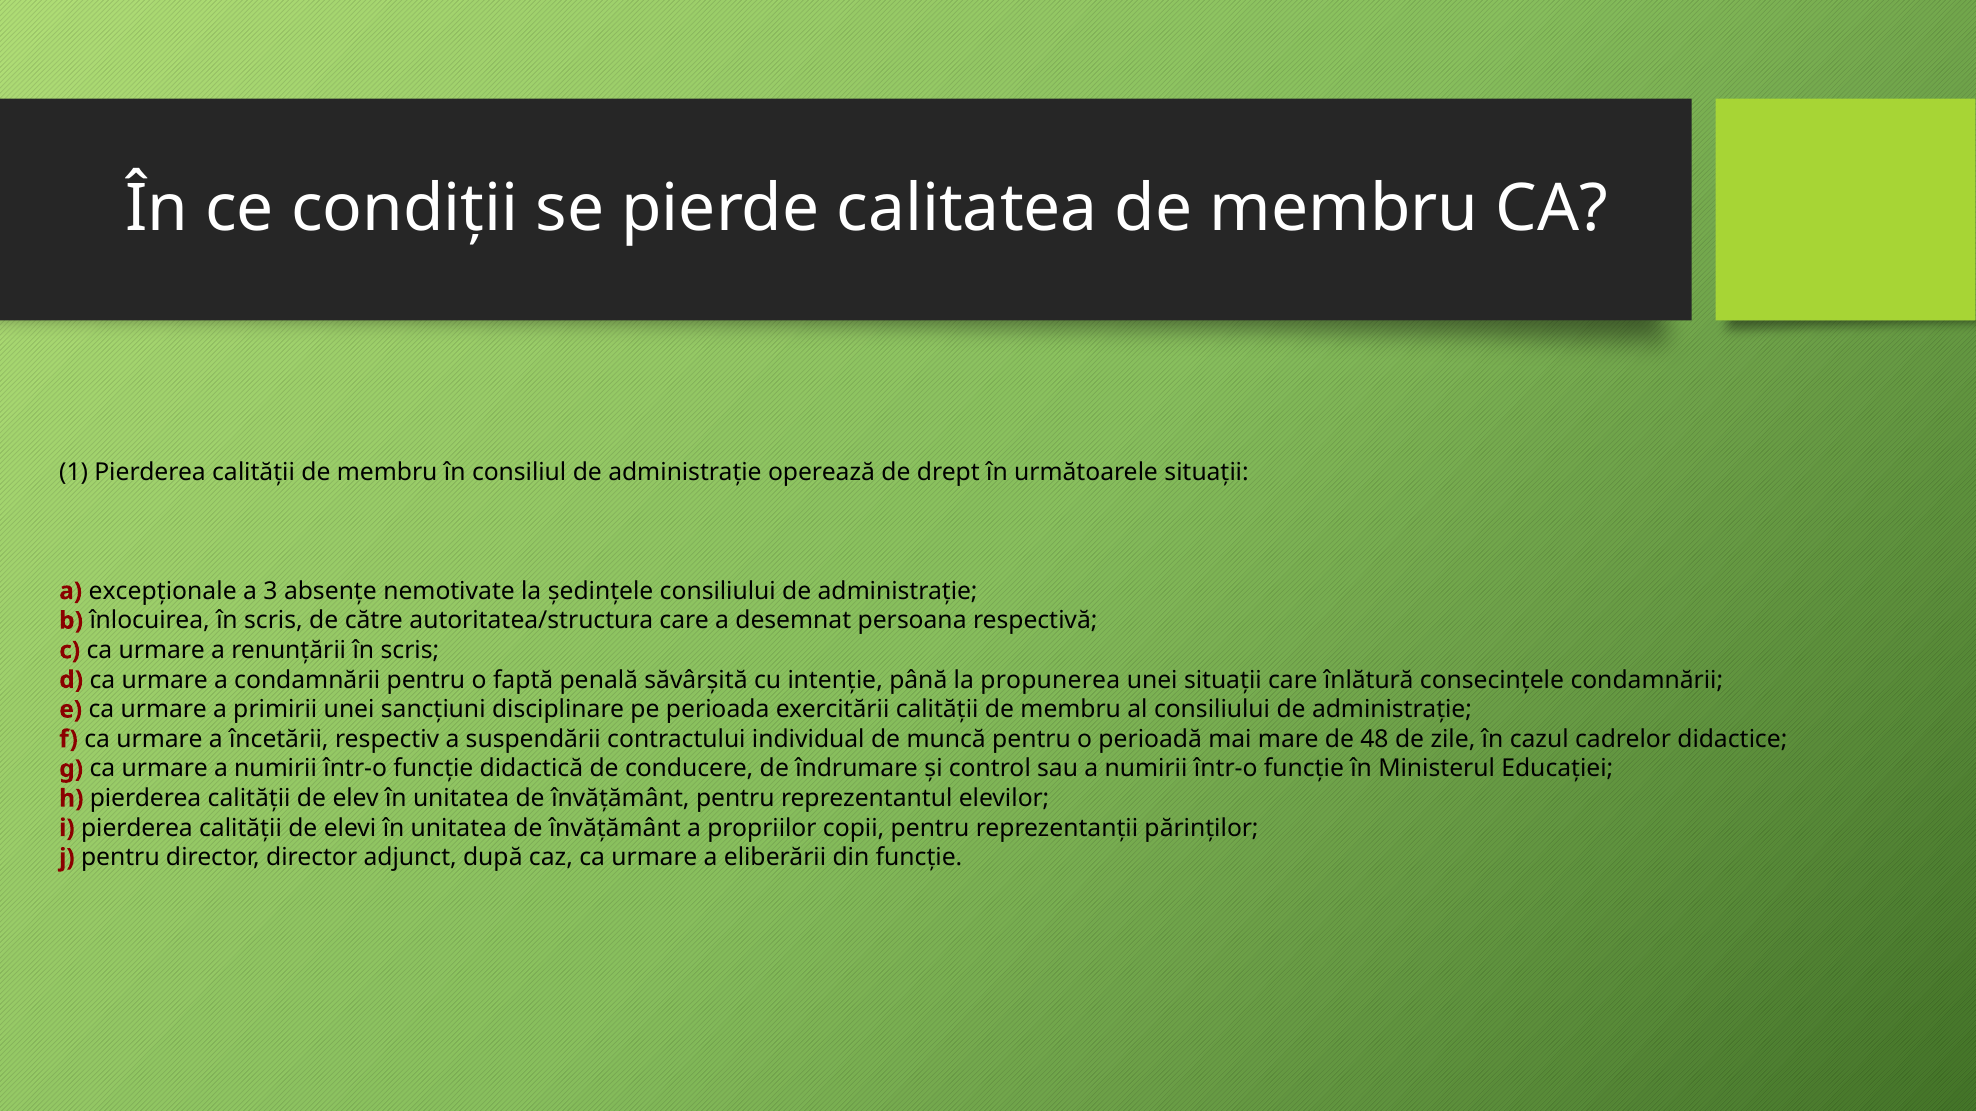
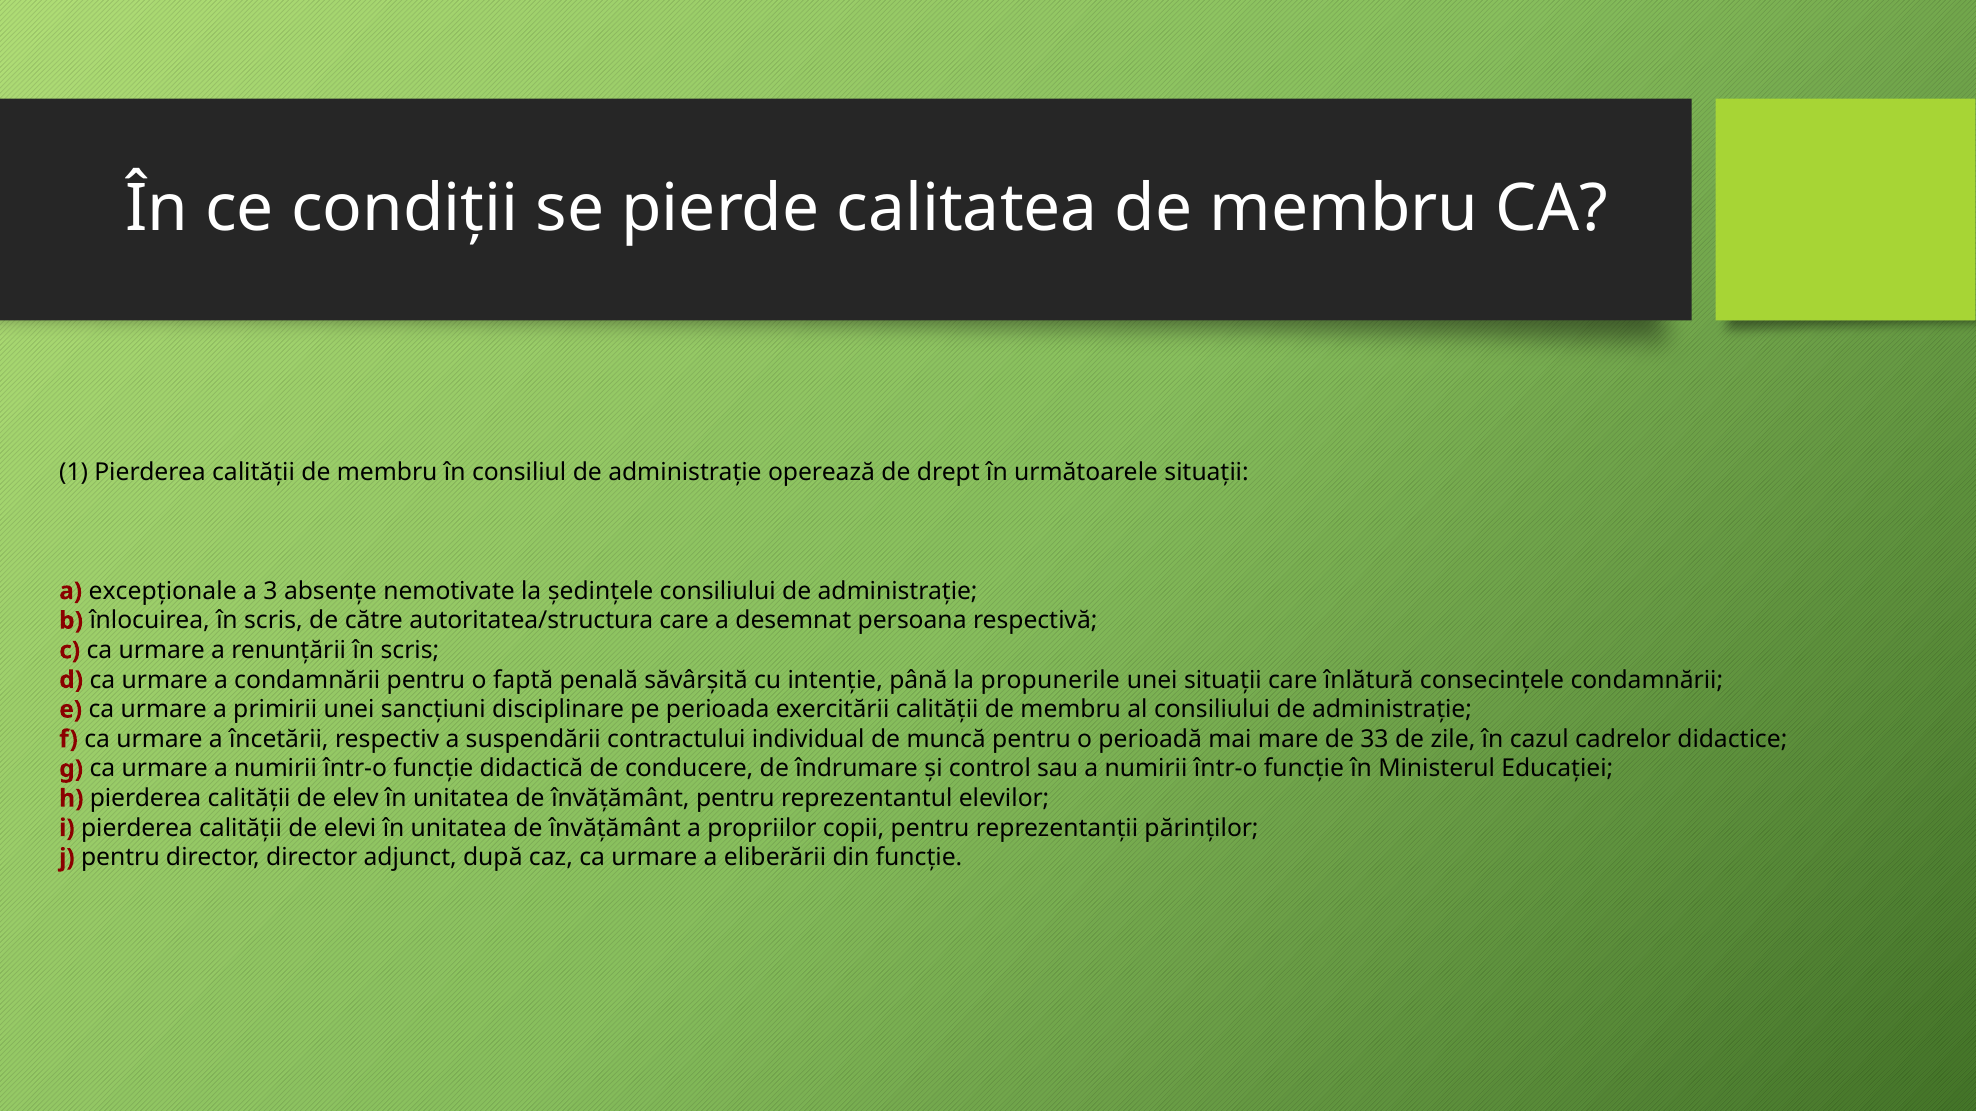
propunerea: propunerea -> propunerile
48: 48 -> 33
